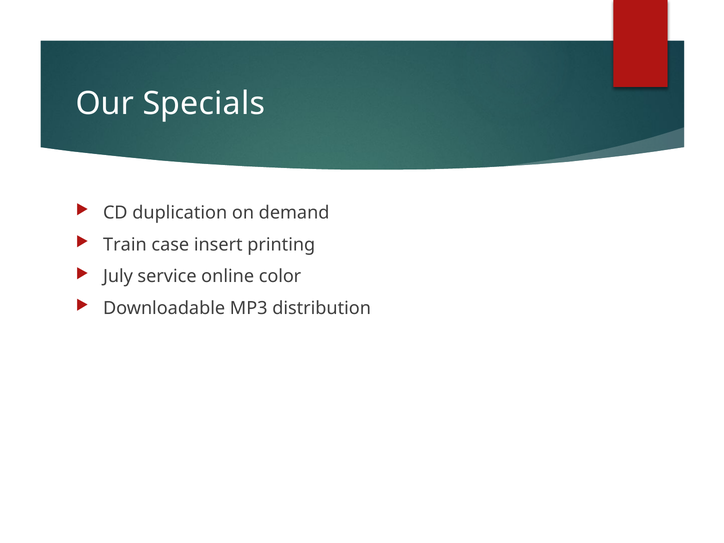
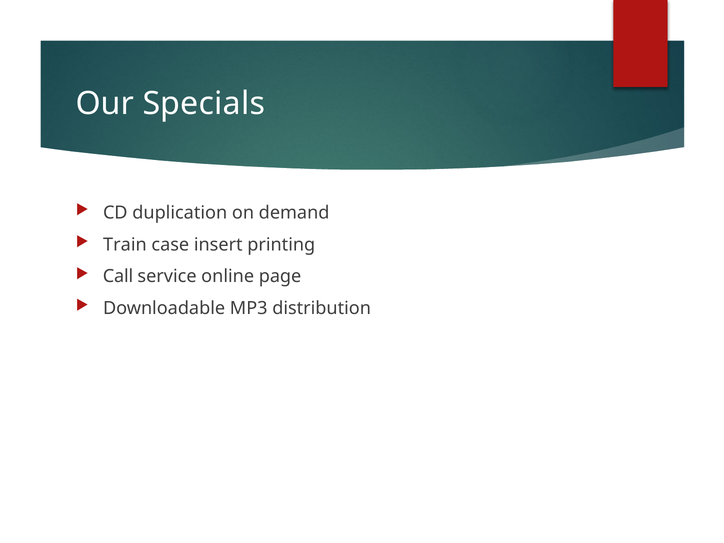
July: July -> Call
color: color -> page
